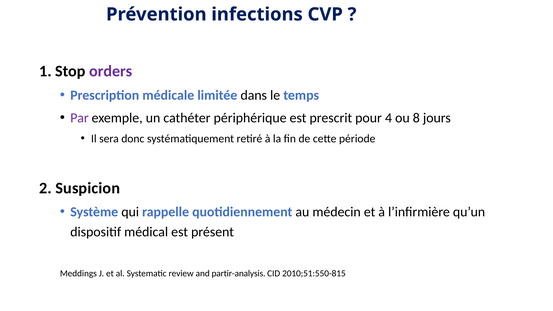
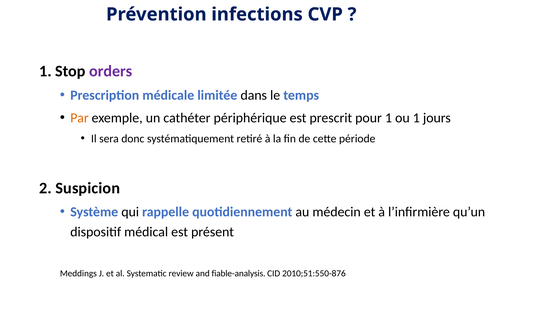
Par colour: purple -> orange
pour 4: 4 -> 1
ou 8: 8 -> 1
partir-analysis: partir-analysis -> fiable-analysis
2010;51:550-815: 2010;51:550-815 -> 2010;51:550-876
